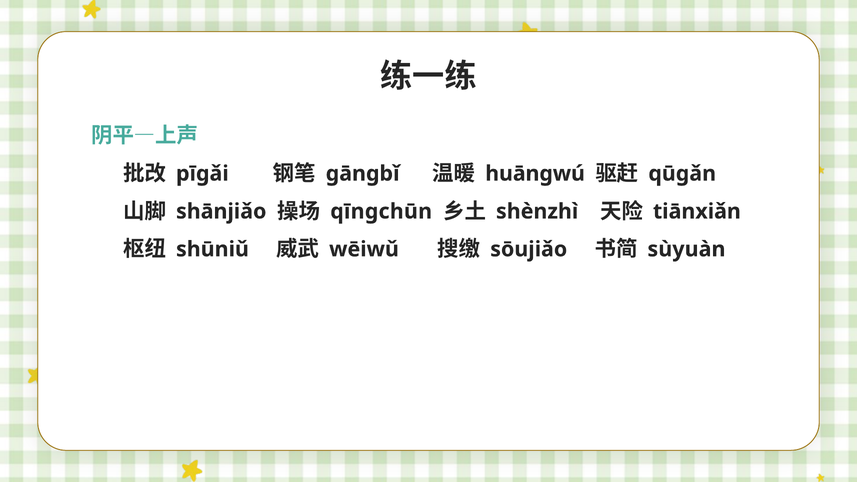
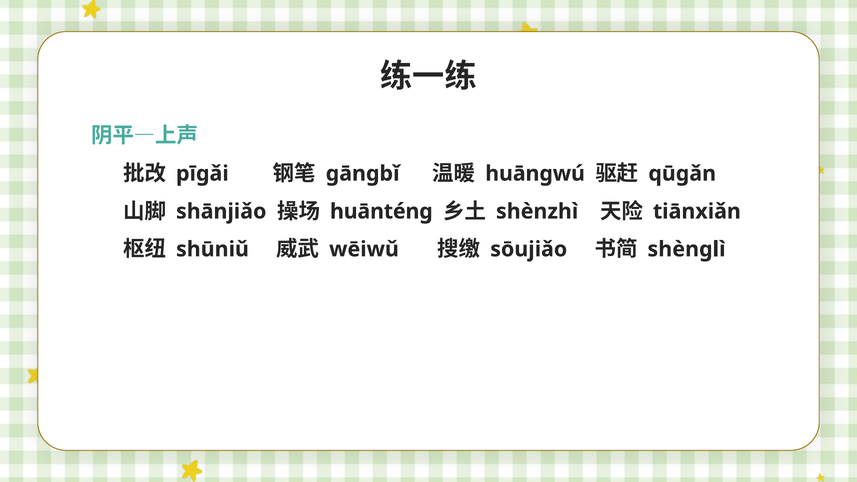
qīngchūn: qīngchūn -> huānténg
sùyuàn: sùyuàn -> shènglì
